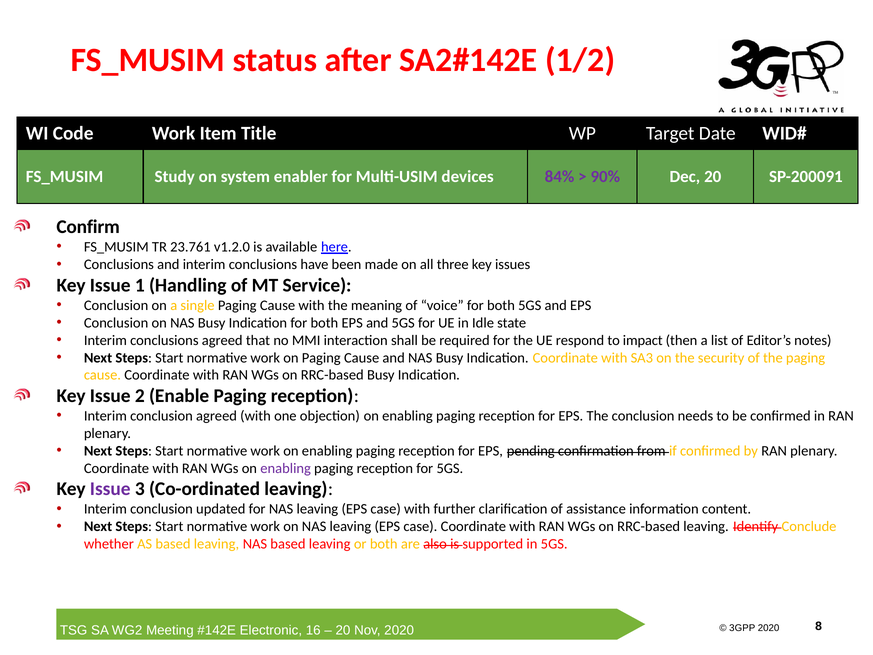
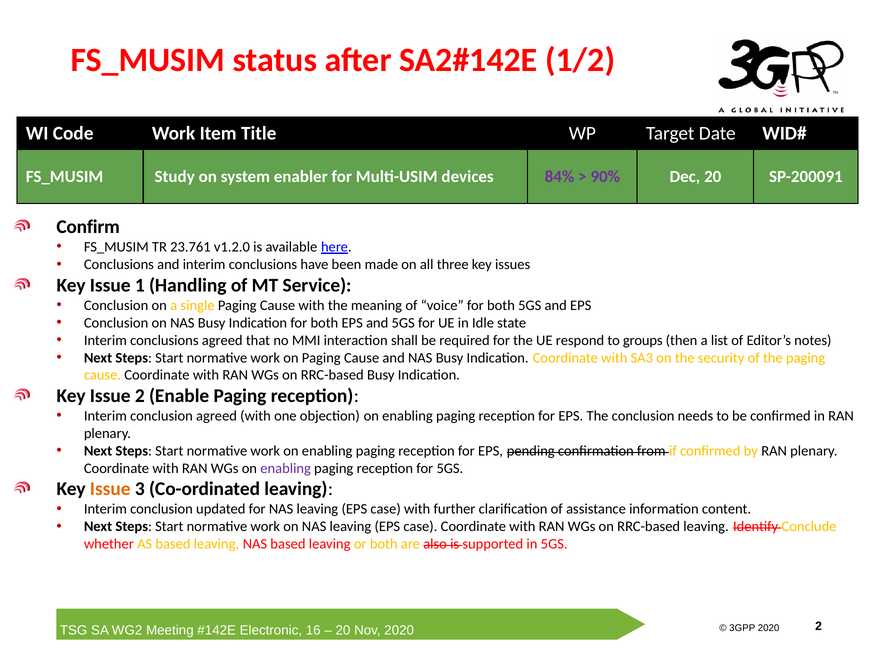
impact: impact -> groups
Issue at (110, 489) colour: purple -> orange
8 at (819, 626): 8 -> 2
